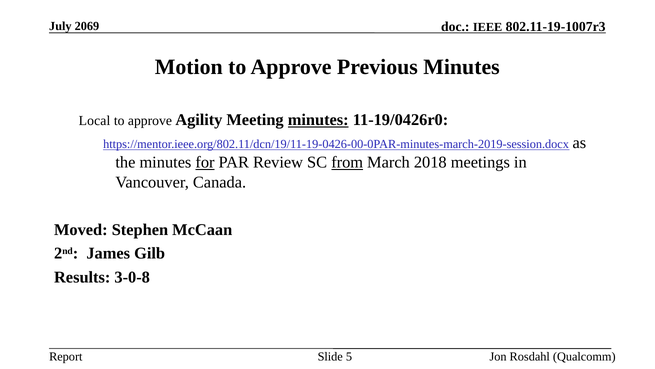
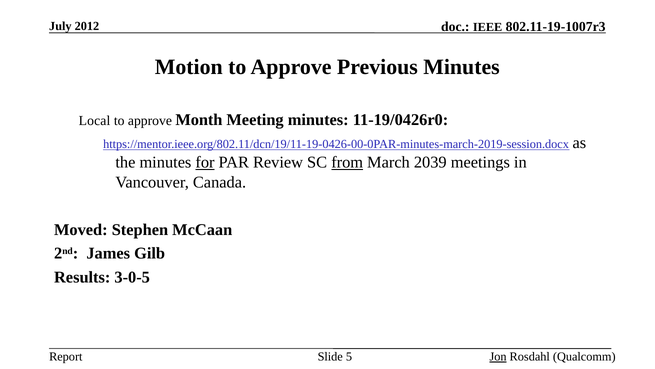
2069: 2069 -> 2012
Agility: Agility -> Month
minutes at (318, 120) underline: present -> none
2018: 2018 -> 2039
3-0-8: 3-0-8 -> 3-0-5
Jon underline: none -> present
